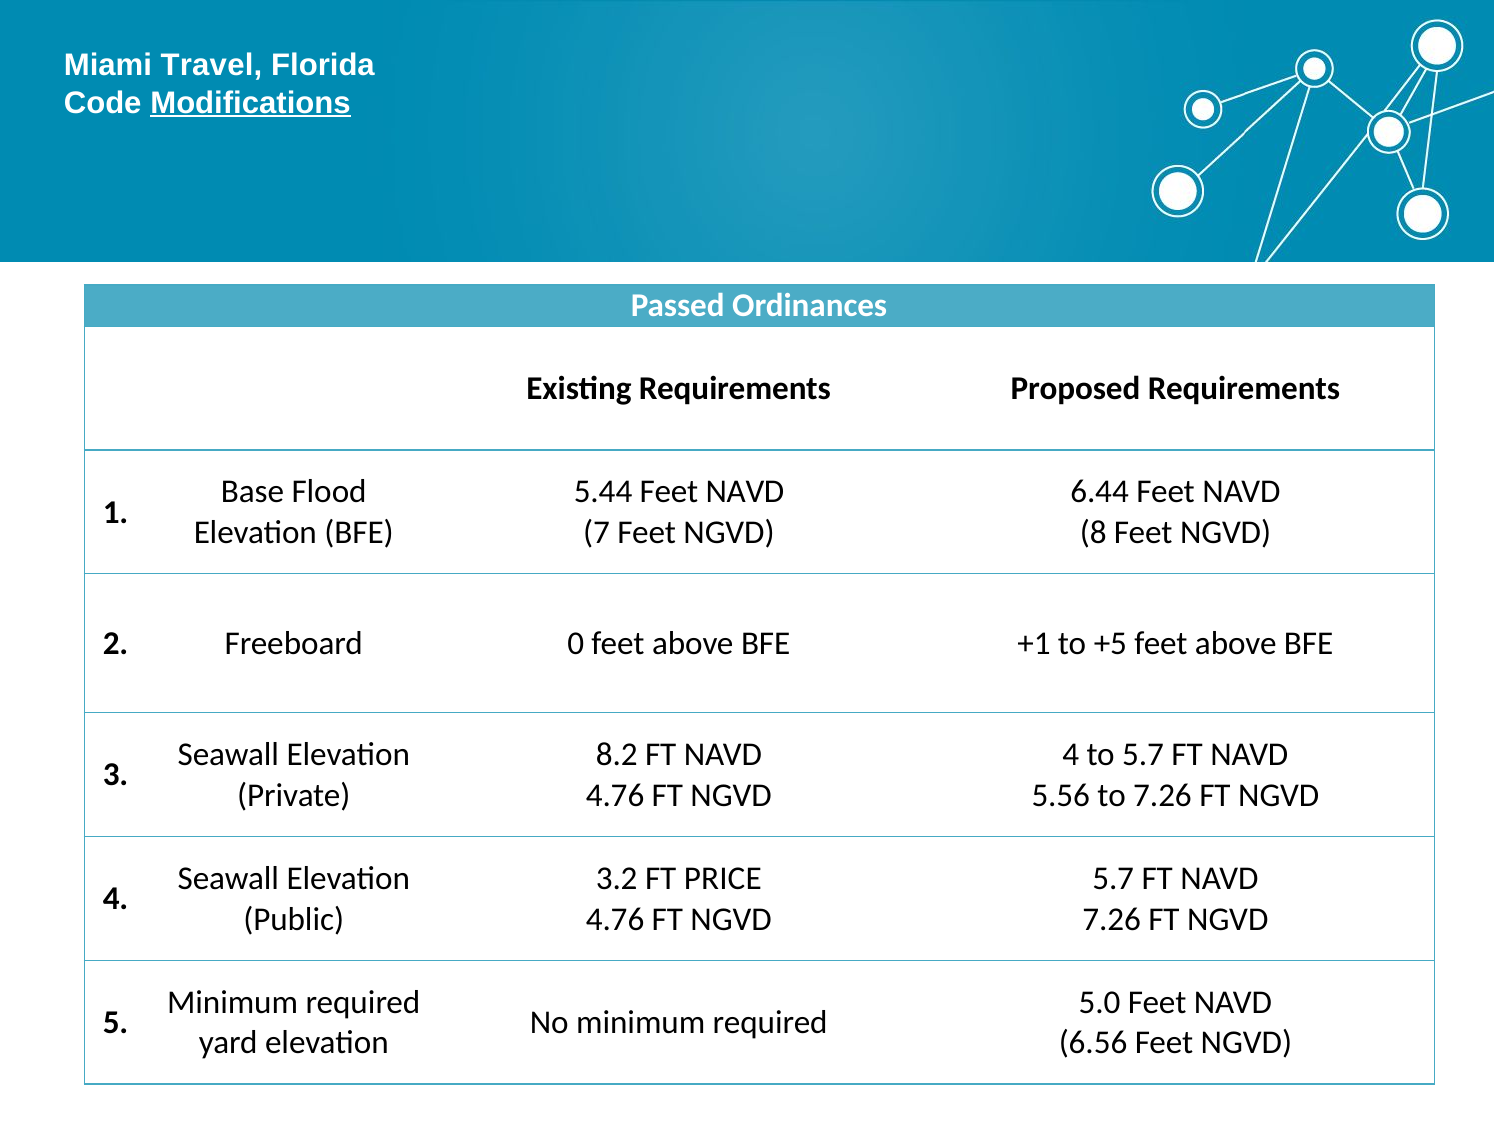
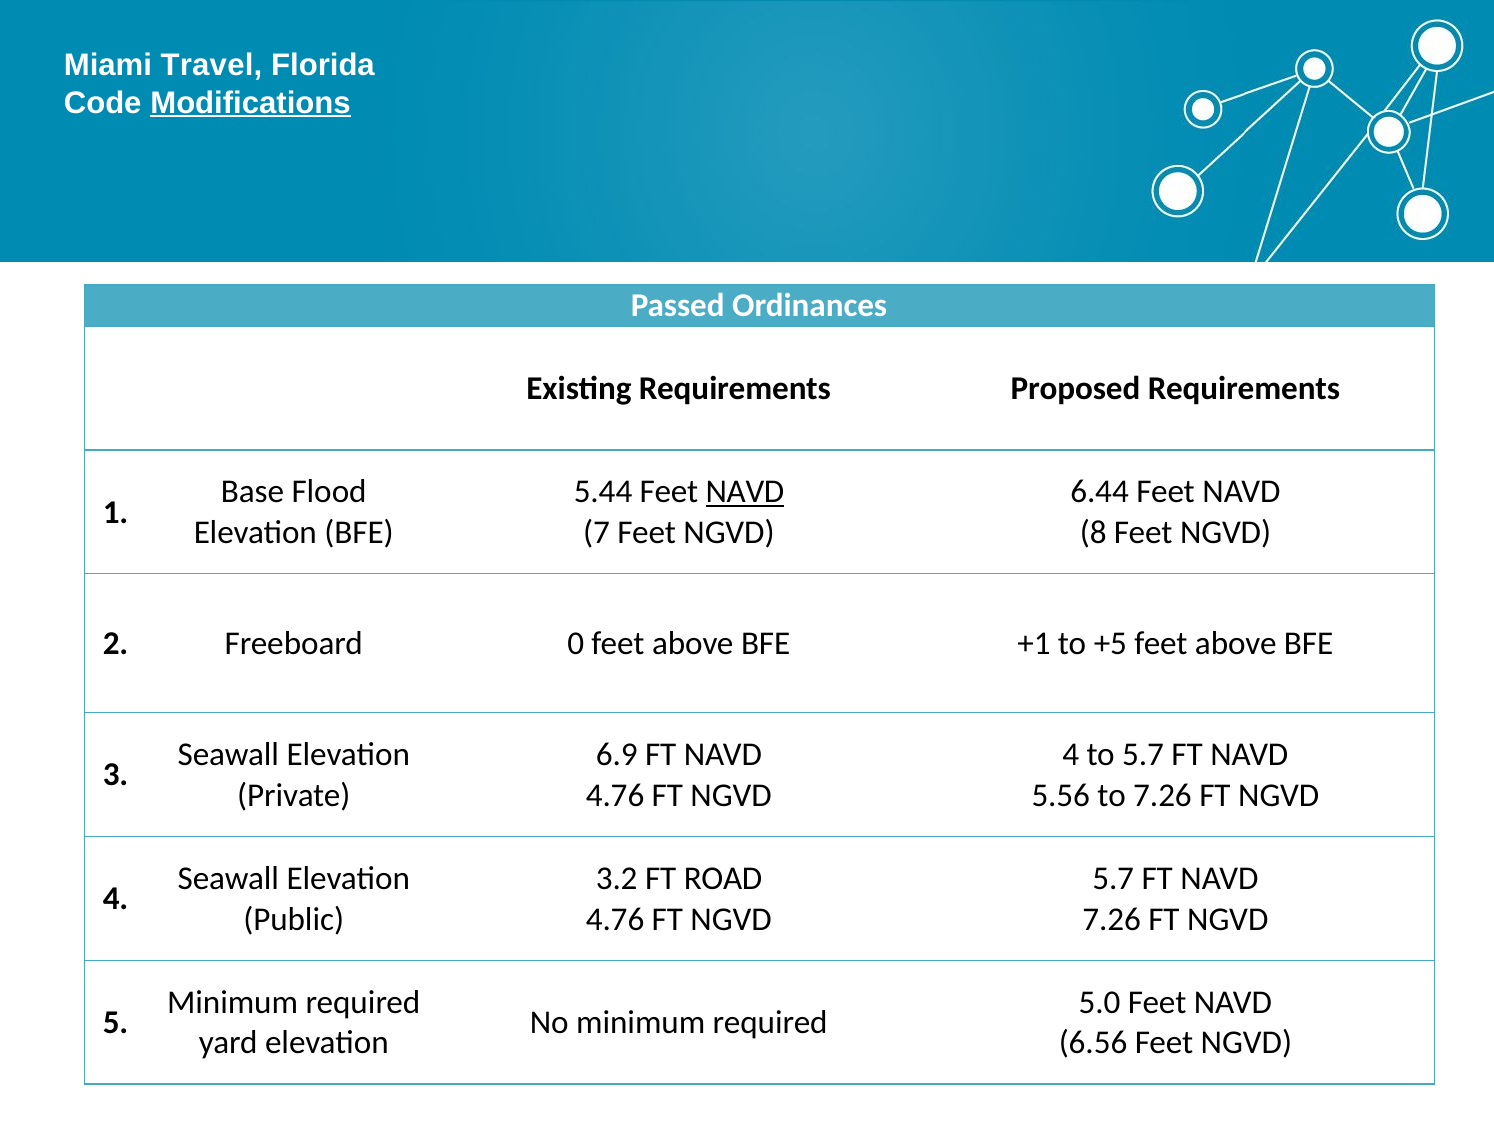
NAVD at (745, 492) underline: none -> present
8.2: 8.2 -> 6.9
PRICE: PRICE -> ROAD
